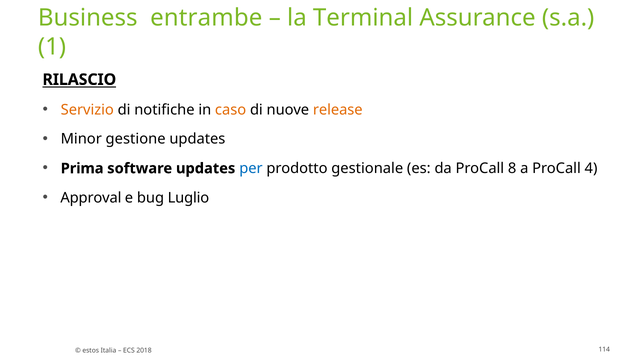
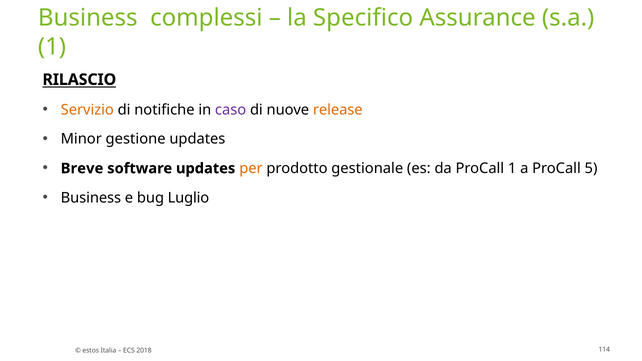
entrambe: entrambe -> complessi
Terminal: Terminal -> Specifico
caso colour: orange -> purple
Prima: Prima -> Breve
per colour: blue -> orange
ProCall 8: 8 -> 1
4: 4 -> 5
Approval at (91, 198): Approval -> Business
